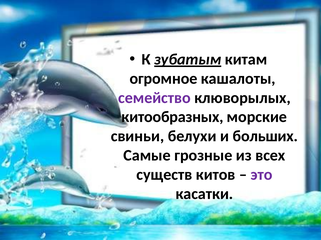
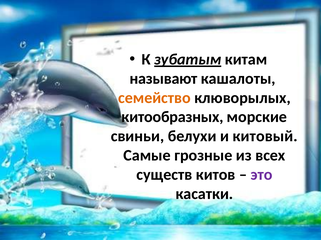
огромное: огромное -> называют
семейство colour: purple -> orange
больших: больших -> китовый
